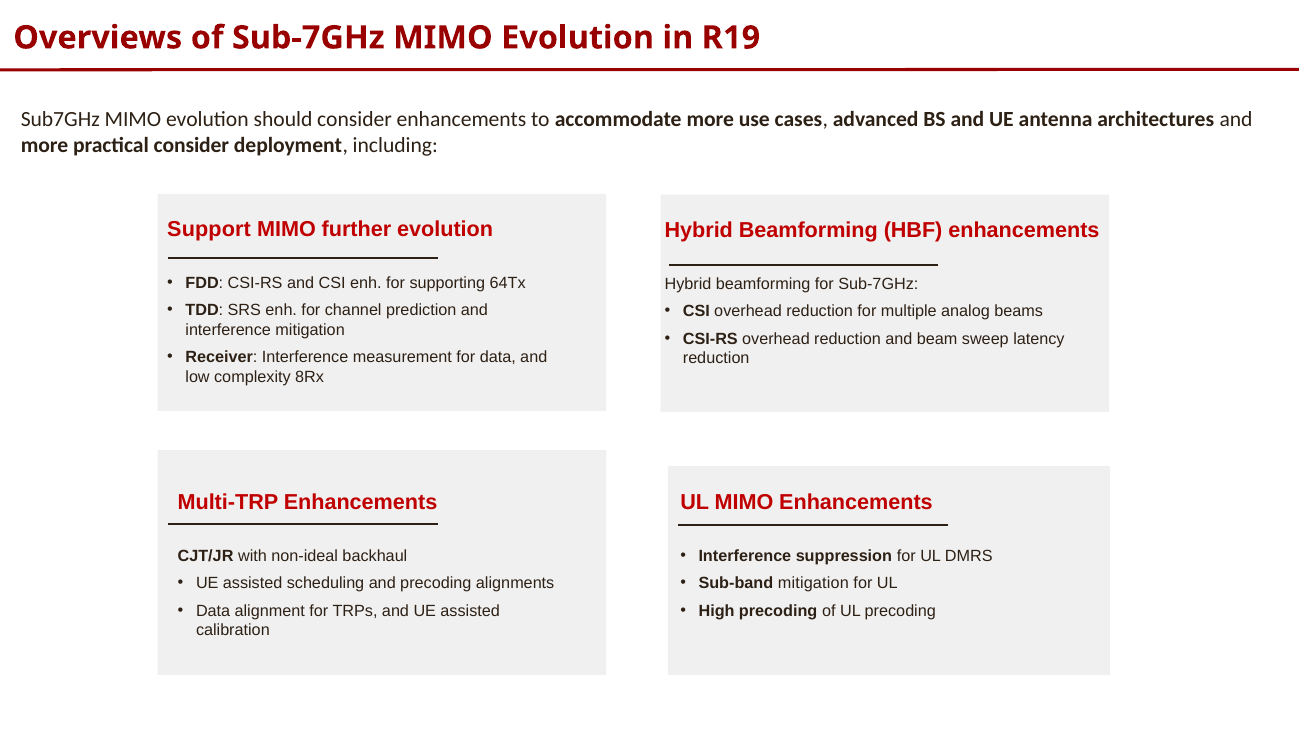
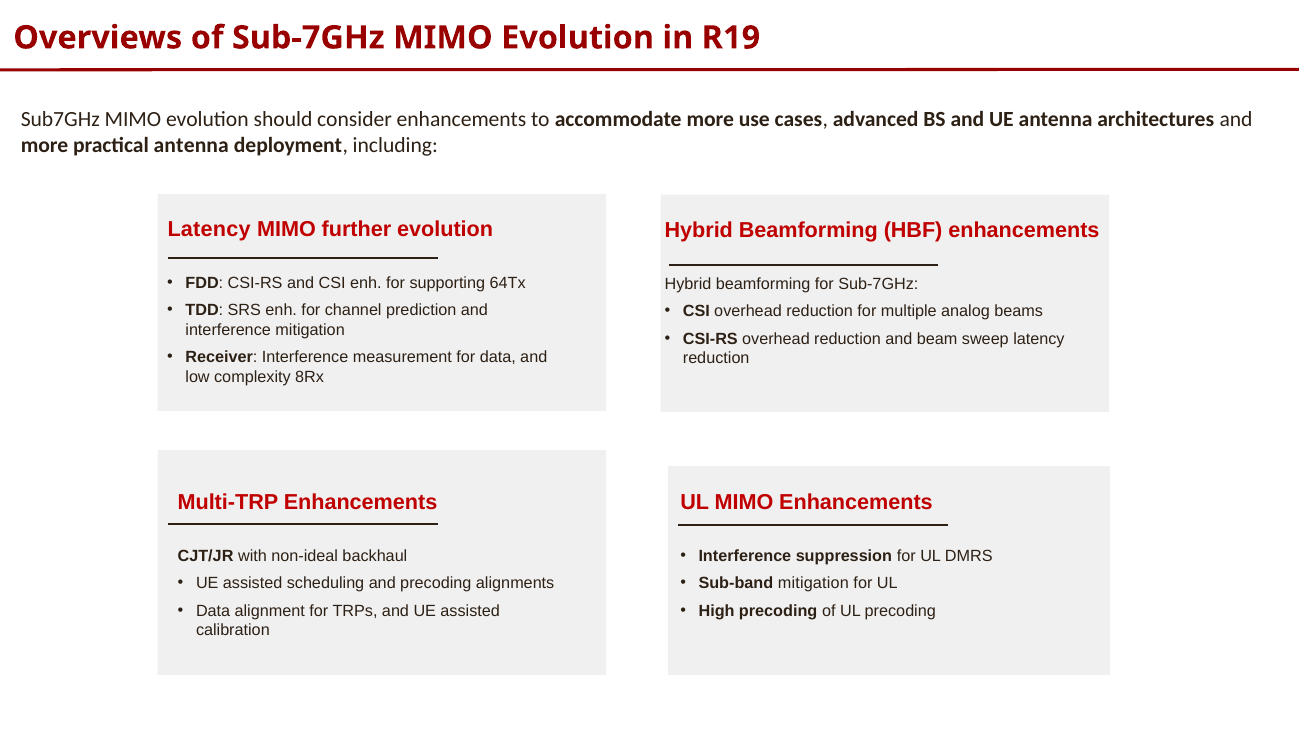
practical consider: consider -> antenna
Support at (209, 230): Support -> Latency
